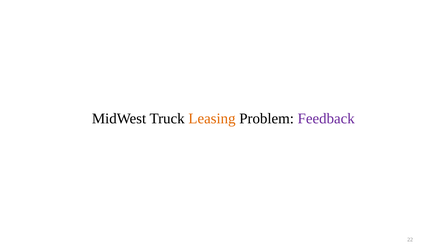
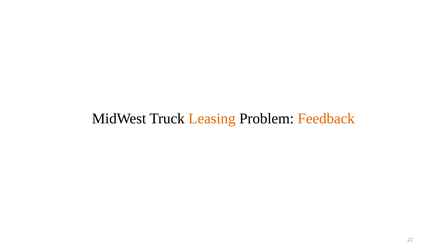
Feedback colour: purple -> orange
